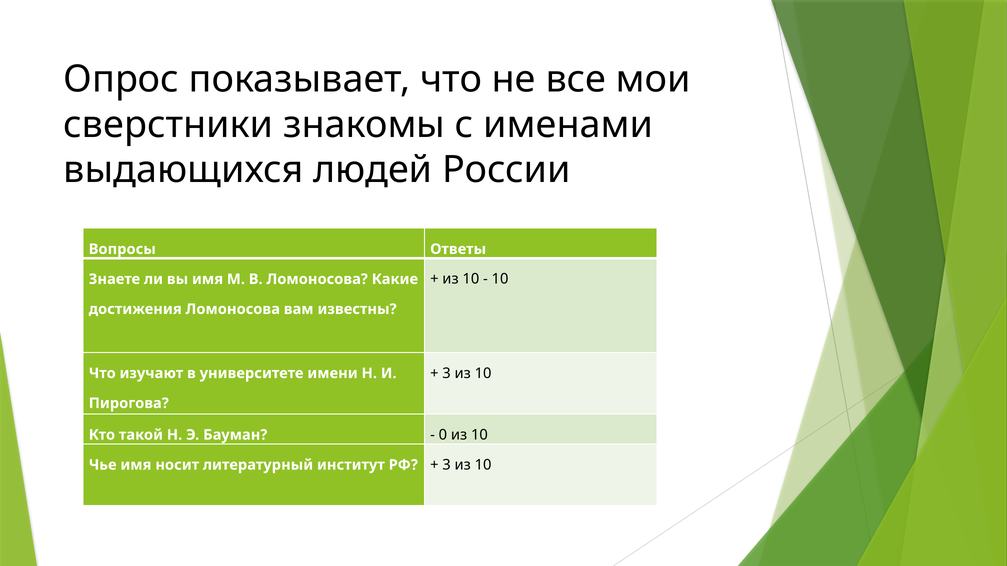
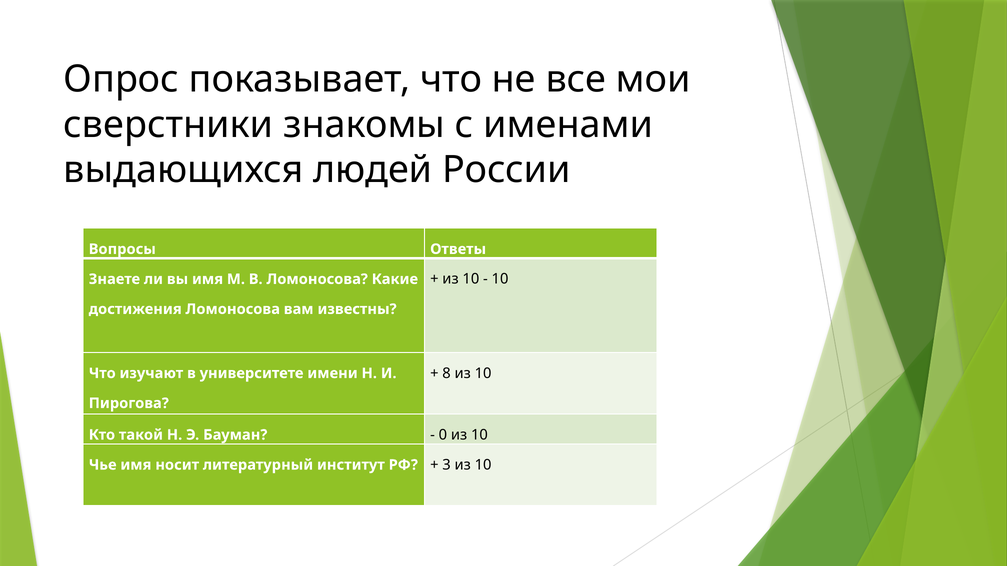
3 at (447, 374): 3 -> 8
